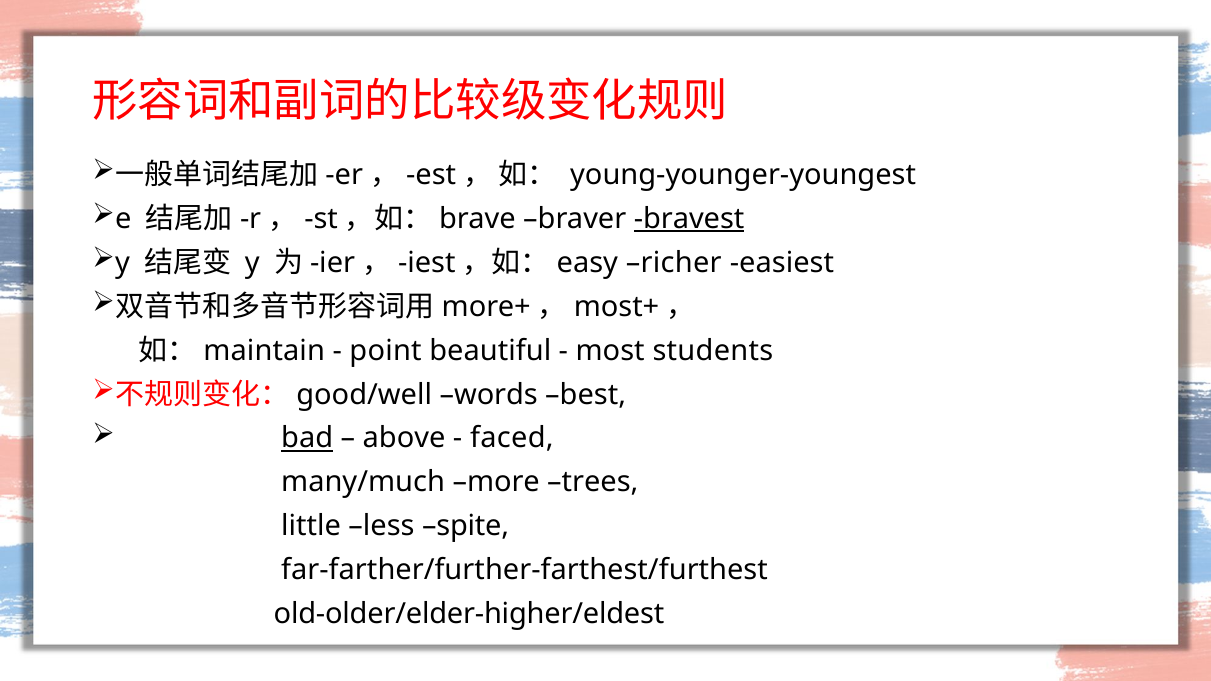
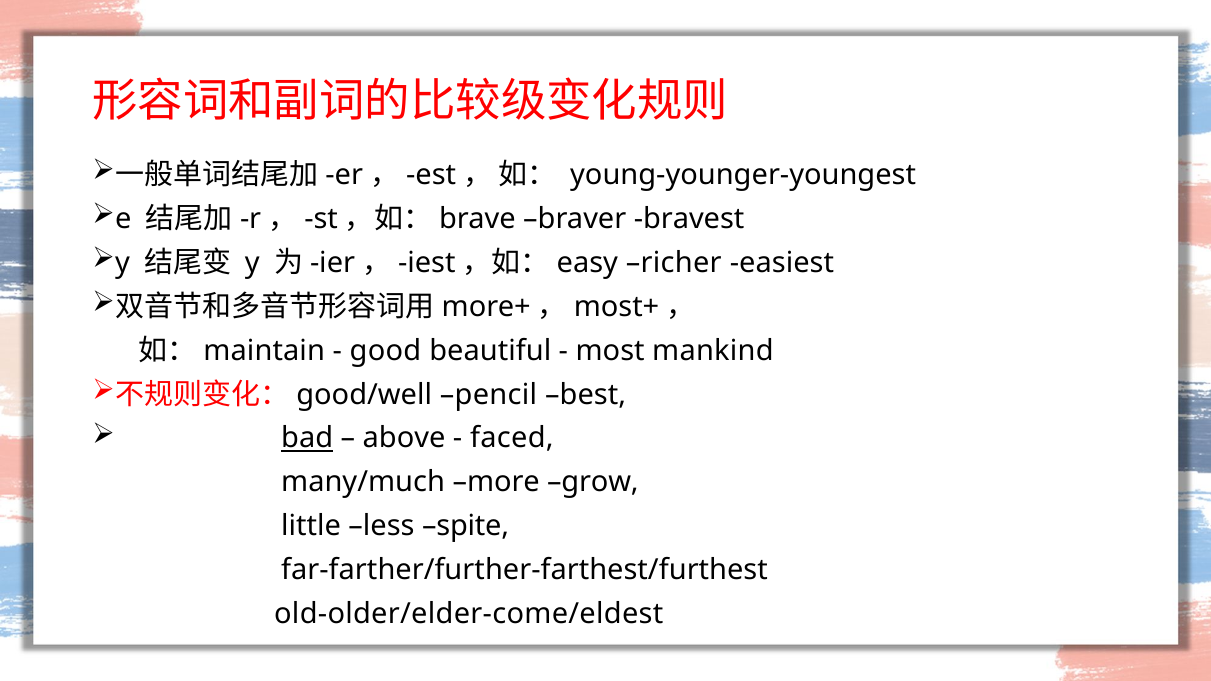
bravest underline: present -> none
point: point -> good
students: students -> mankind
words: words -> pencil
trees: trees -> grow
old-older/elder-higher/eldest: old-older/elder-higher/eldest -> old-older/elder-come/eldest
